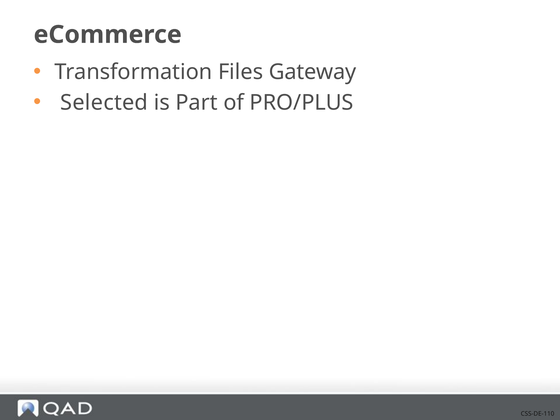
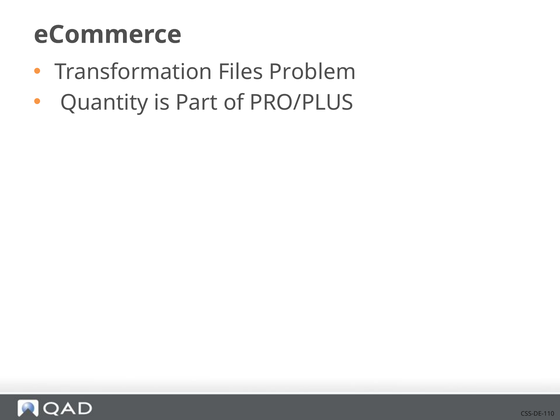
Gateway: Gateway -> Problem
Selected: Selected -> Quantity
